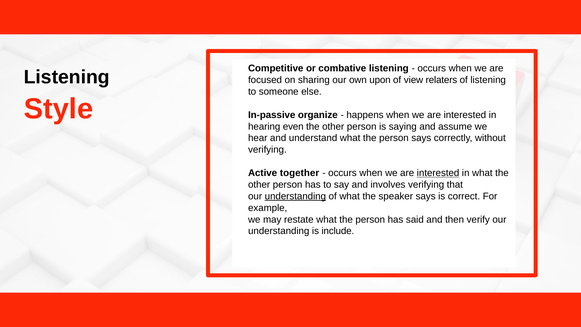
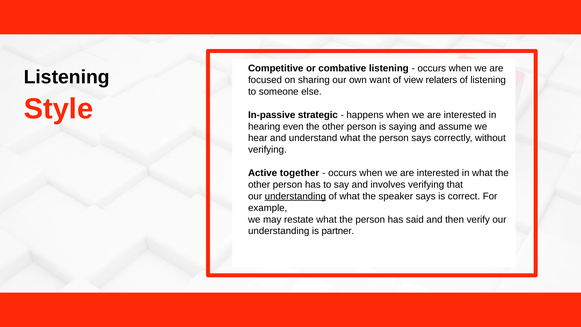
upon: upon -> want
organize: organize -> strategic
interested at (438, 173) underline: present -> none
include: include -> partner
